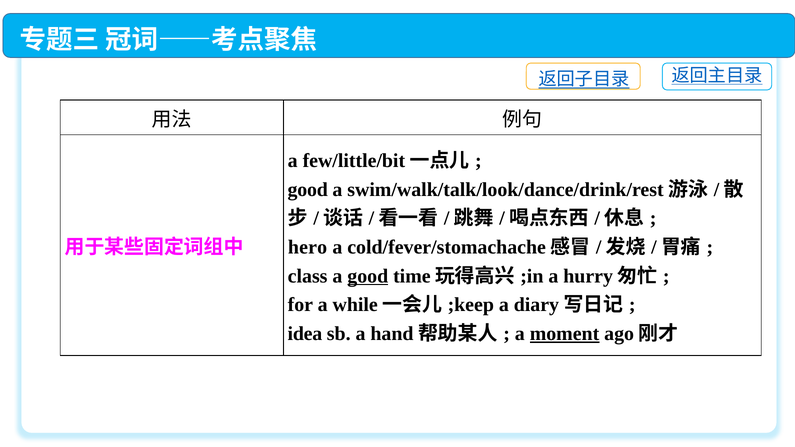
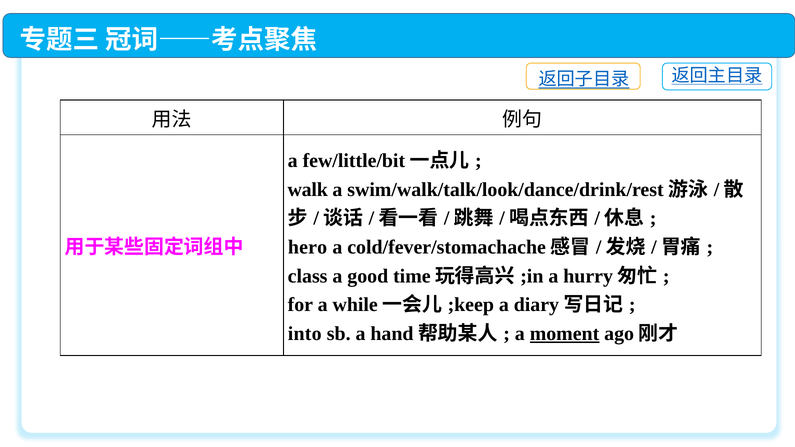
good at (308, 190): good -> walk
good at (368, 276) underline: present -> none
idea: idea -> into
